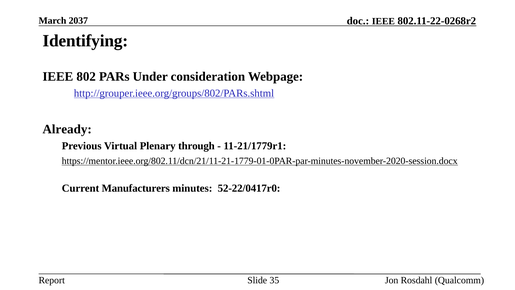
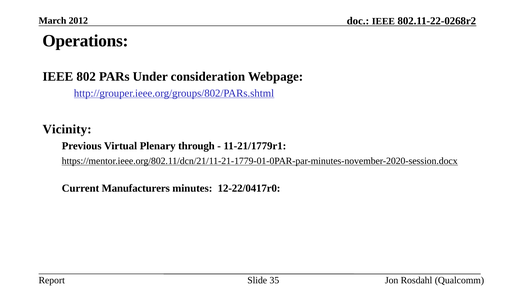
2037: 2037 -> 2012
Identifying: Identifying -> Operations
Already: Already -> Vicinity
52-22/0417r0: 52-22/0417r0 -> 12-22/0417r0
